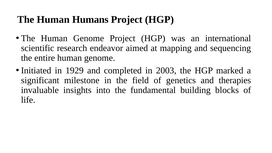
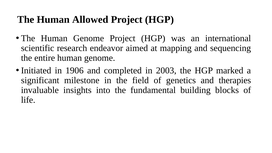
Humans: Humans -> Allowed
1929: 1929 -> 1906
